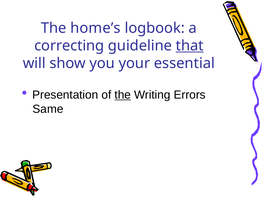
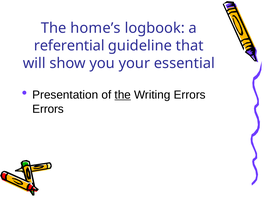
correcting: correcting -> referential
that underline: present -> none
Same at (48, 109): Same -> Errors
